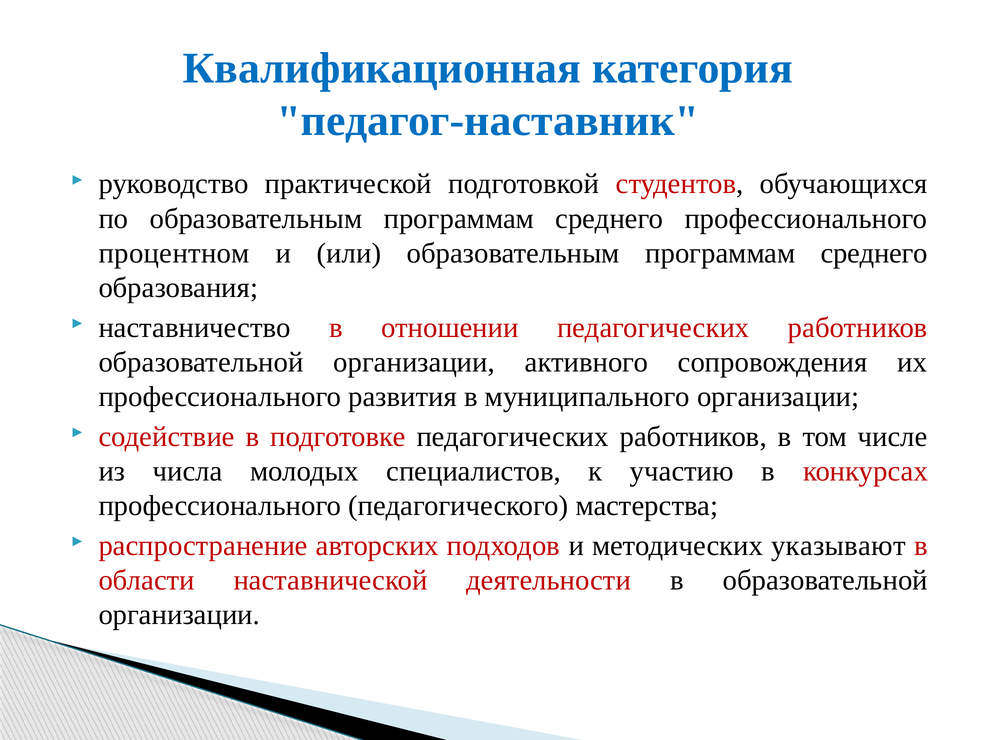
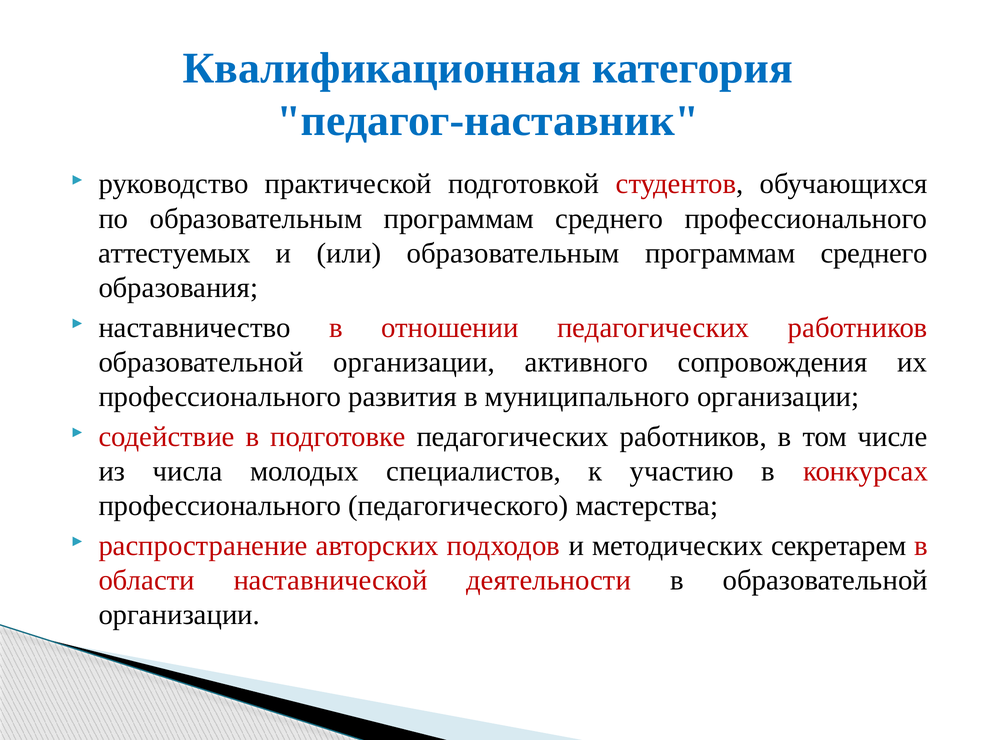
процентном: процентном -> аттестуемых
указывают: указывают -> секретарем
